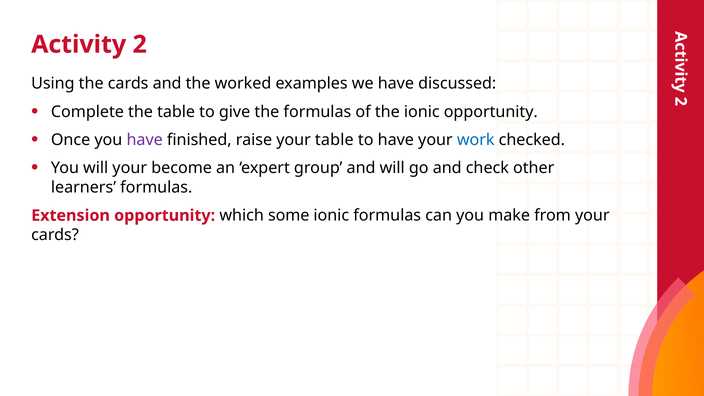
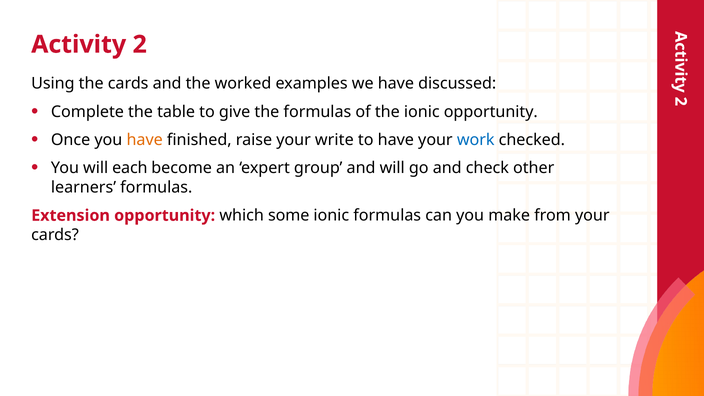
have at (145, 140) colour: purple -> orange
your table: table -> write
will your: your -> each
